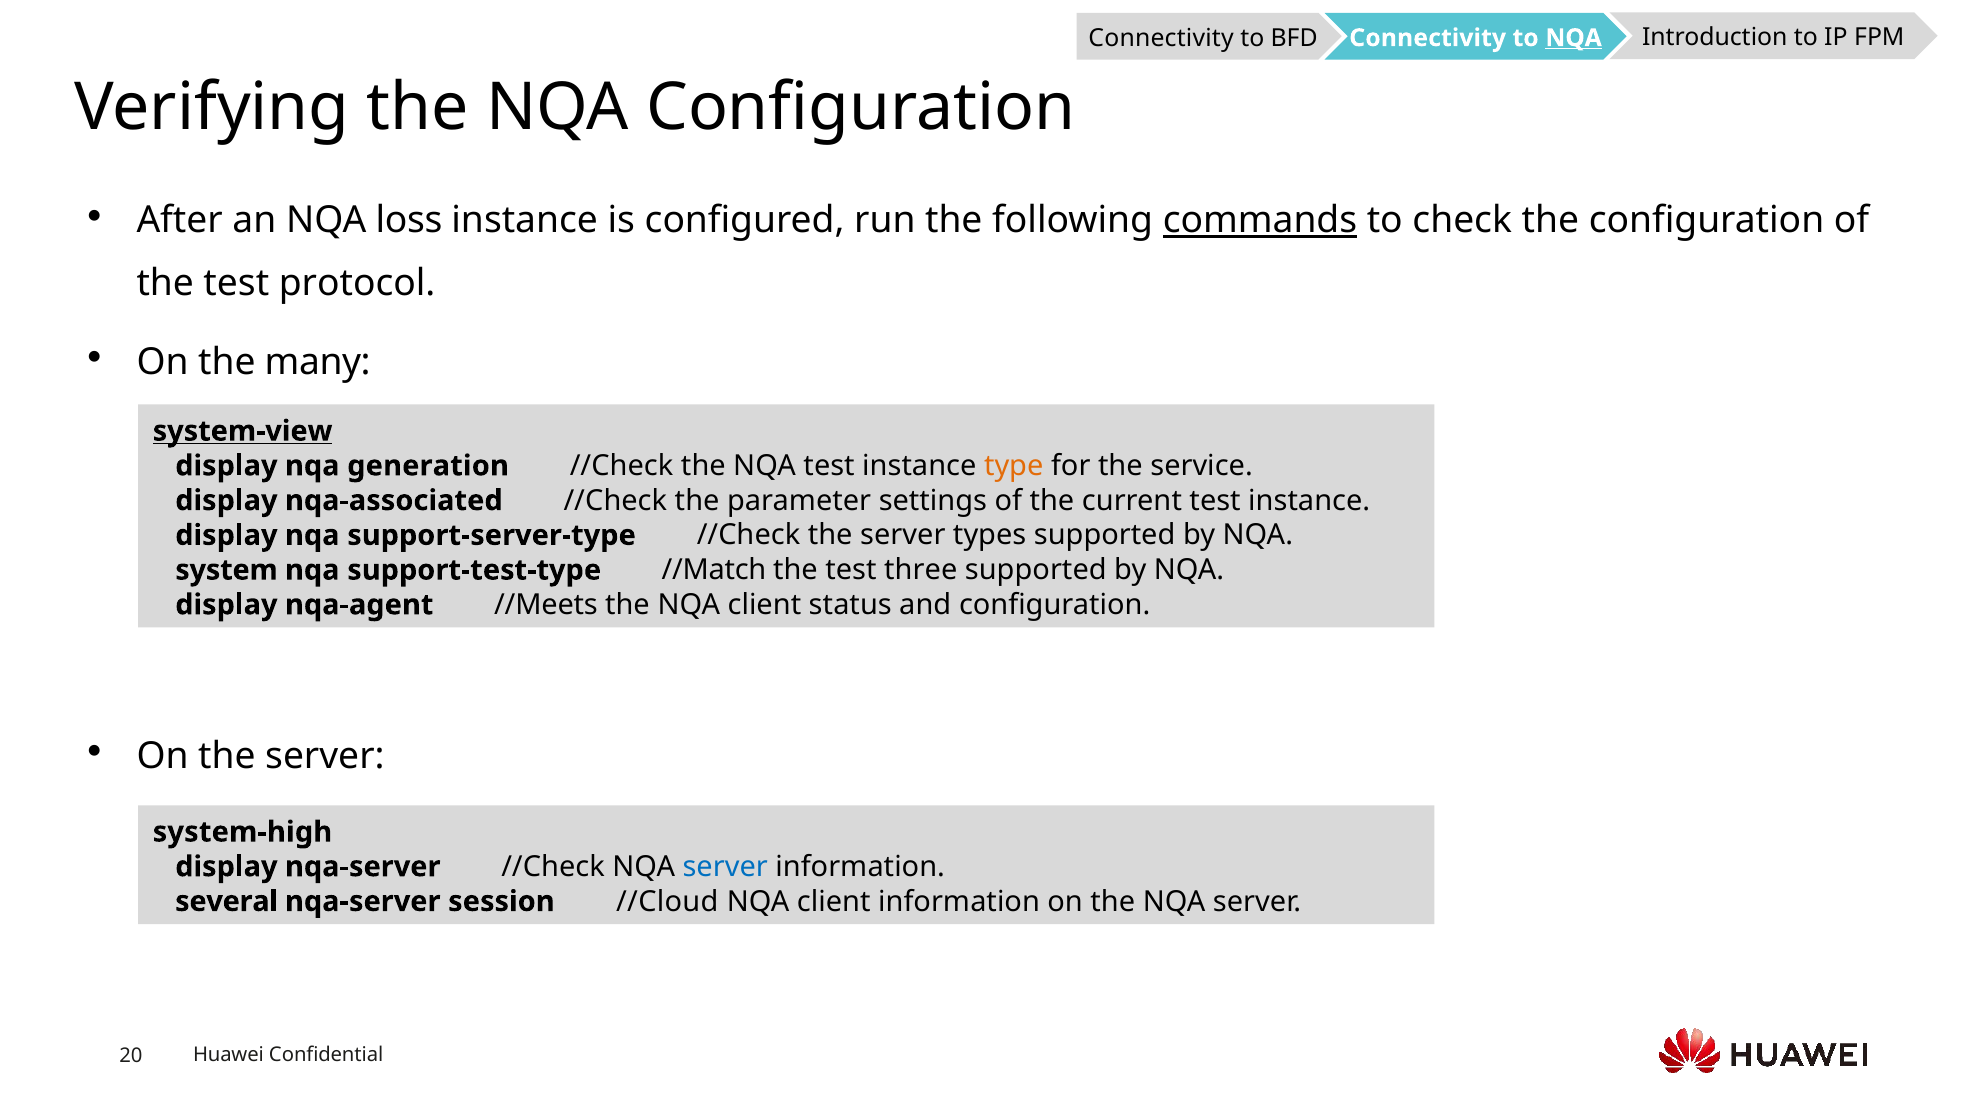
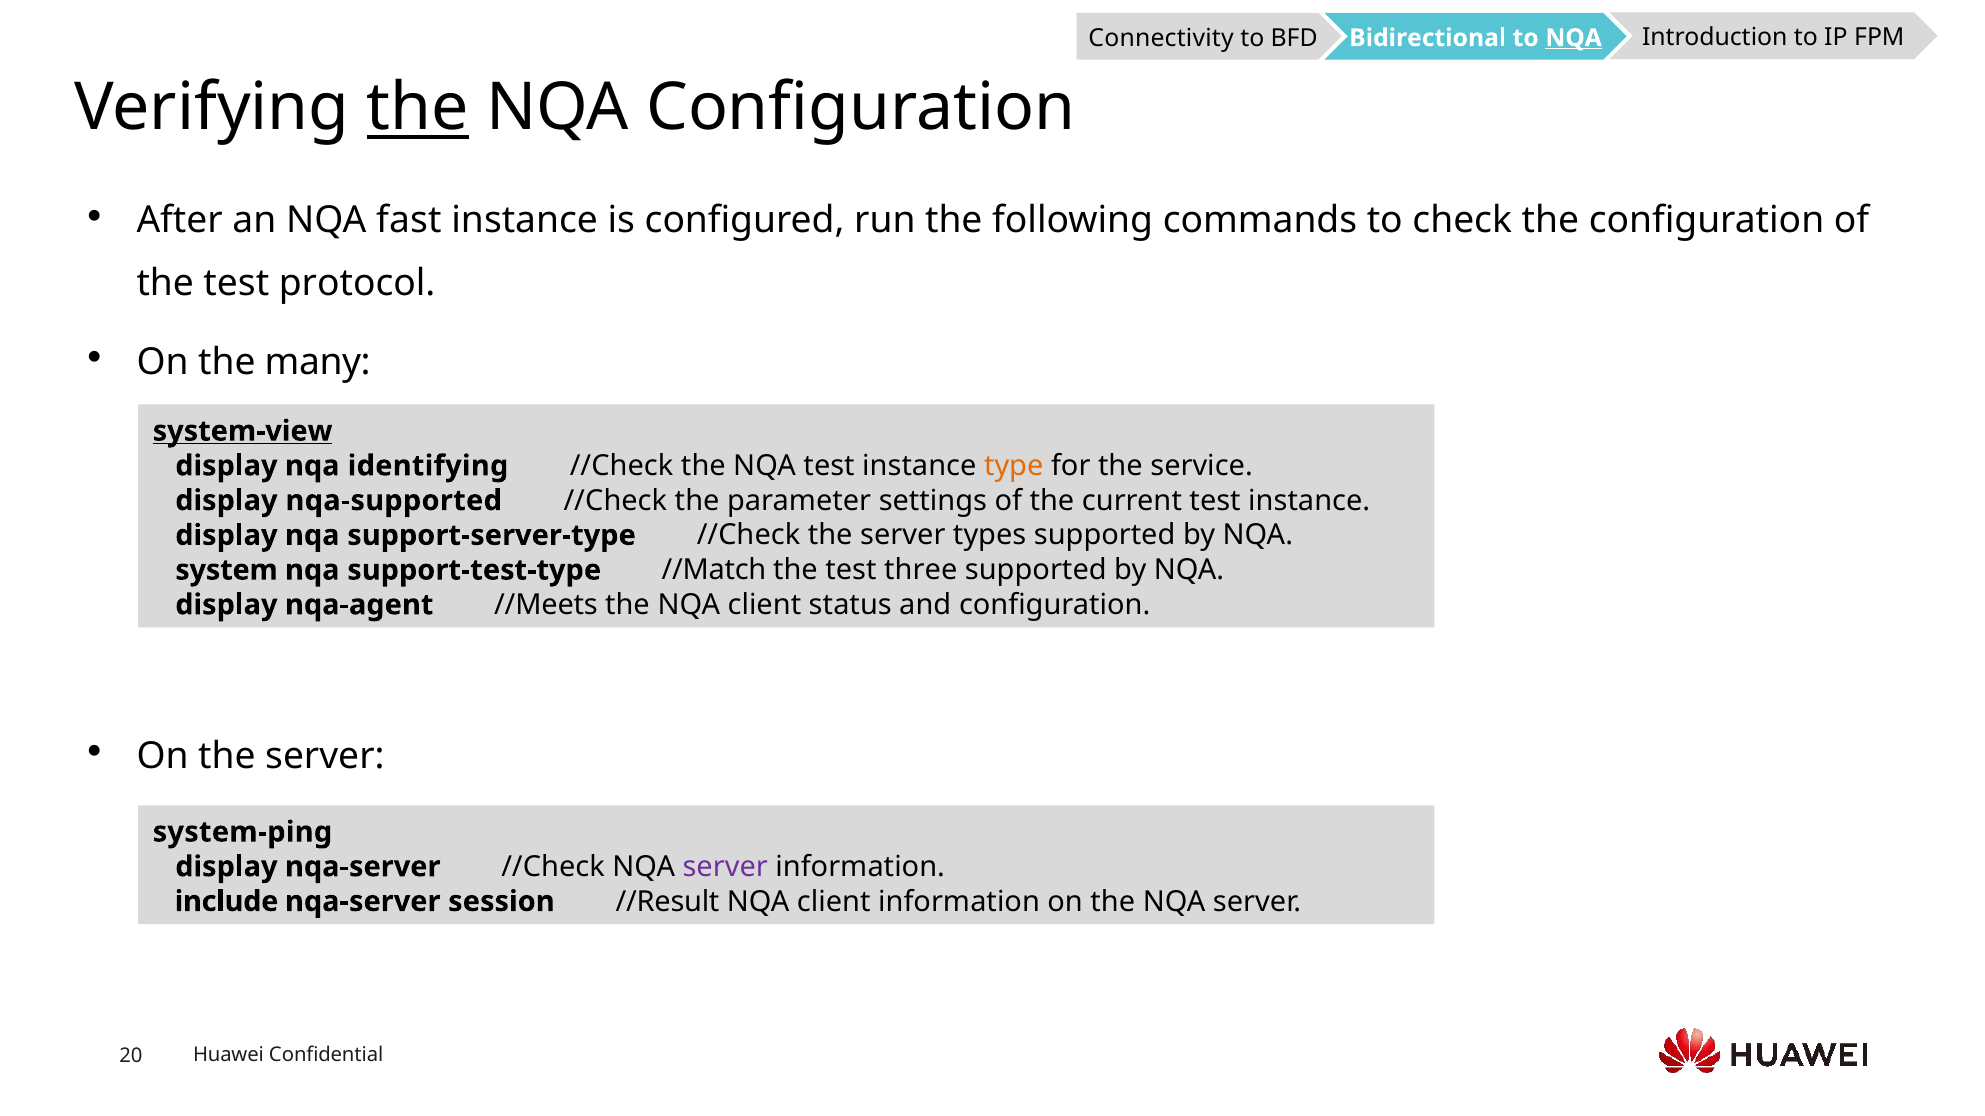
BFD Connectivity: Connectivity -> Bidirectional
the at (418, 108) underline: none -> present
loss: loss -> fast
commands underline: present -> none
generation: generation -> identifying
nqa-associated: nqa-associated -> nqa-supported
system-high: system-high -> system-ping
server at (725, 867) colour: blue -> purple
several: several -> include
//Cloud: //Cloud -> //Result
